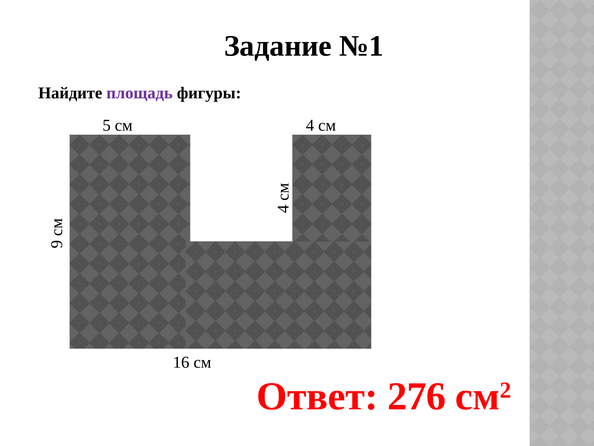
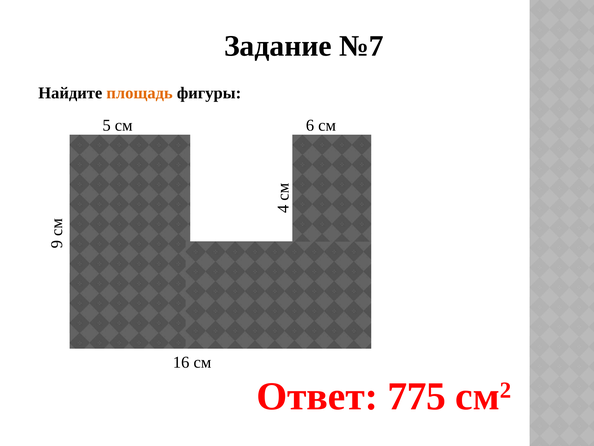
№1: №1 -> №7
площадь colour: purple -> orange
см 4: 4 -> 6
276: 276 -> 775
